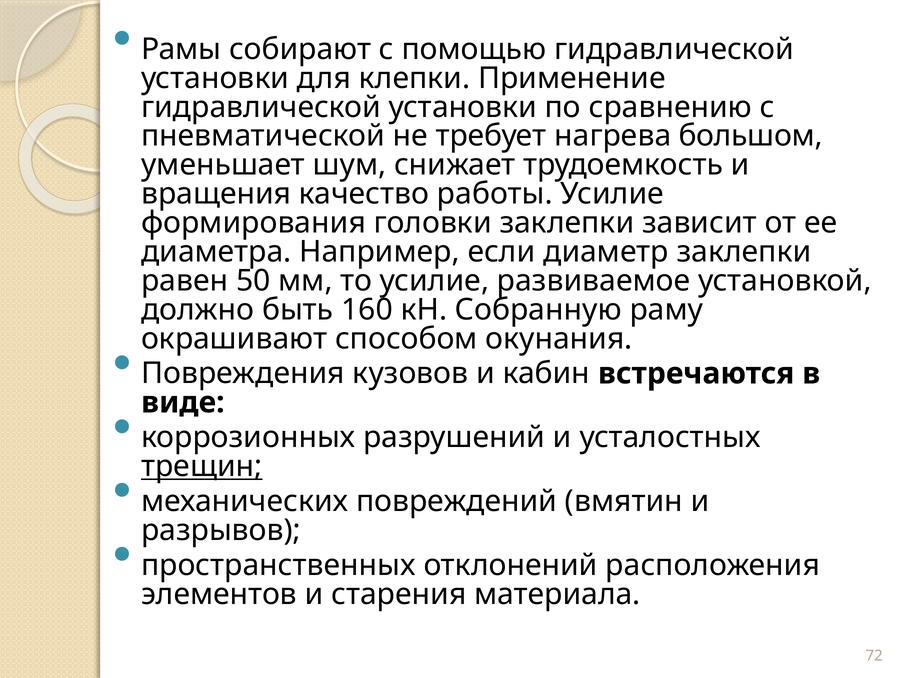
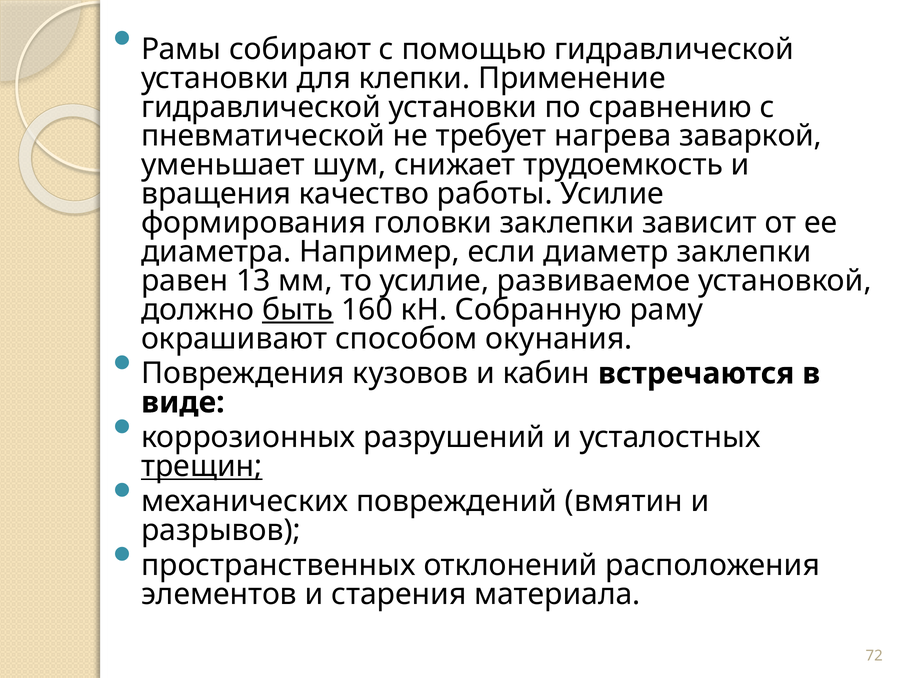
большом: большом -> заваркой
50: 50 -> 13
быть underline: none -> present
